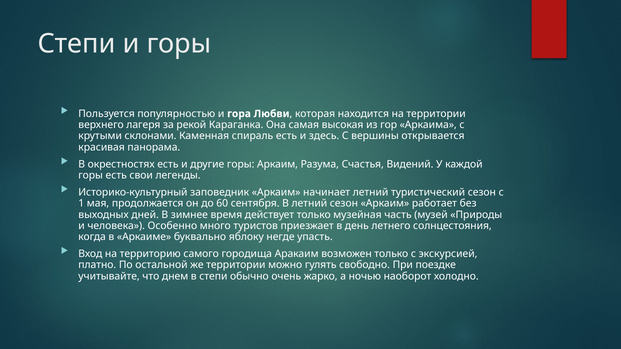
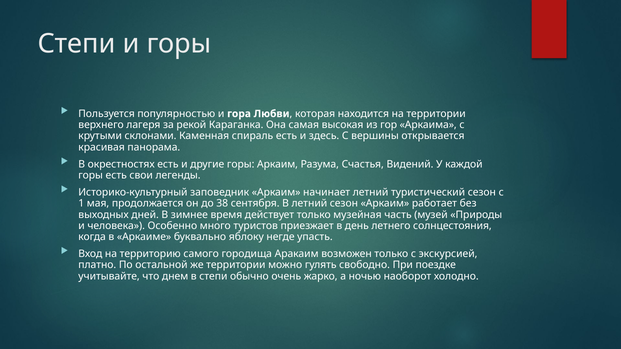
60: 60 -> 38
